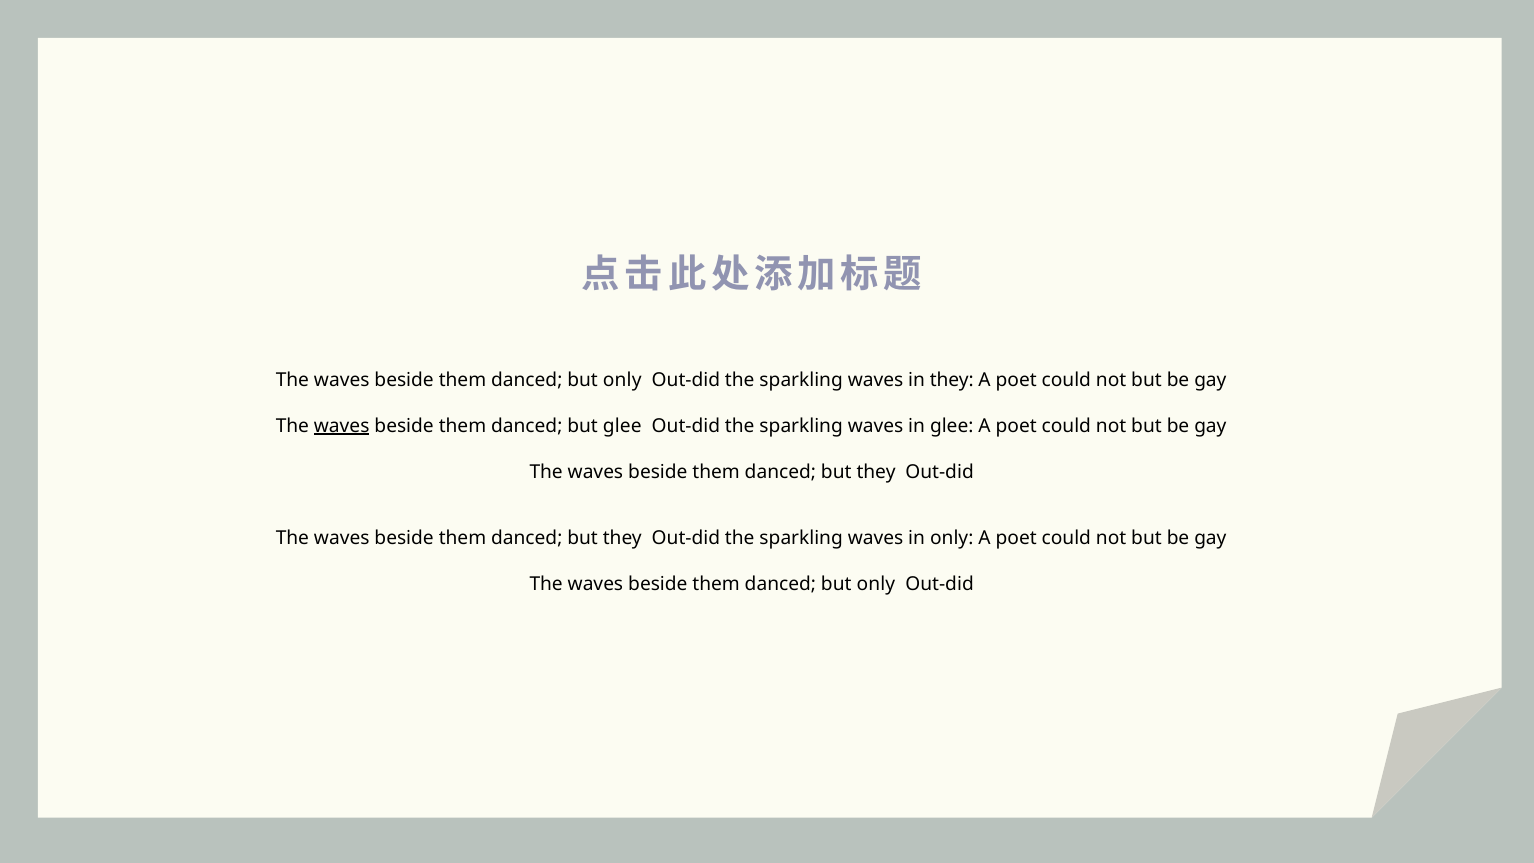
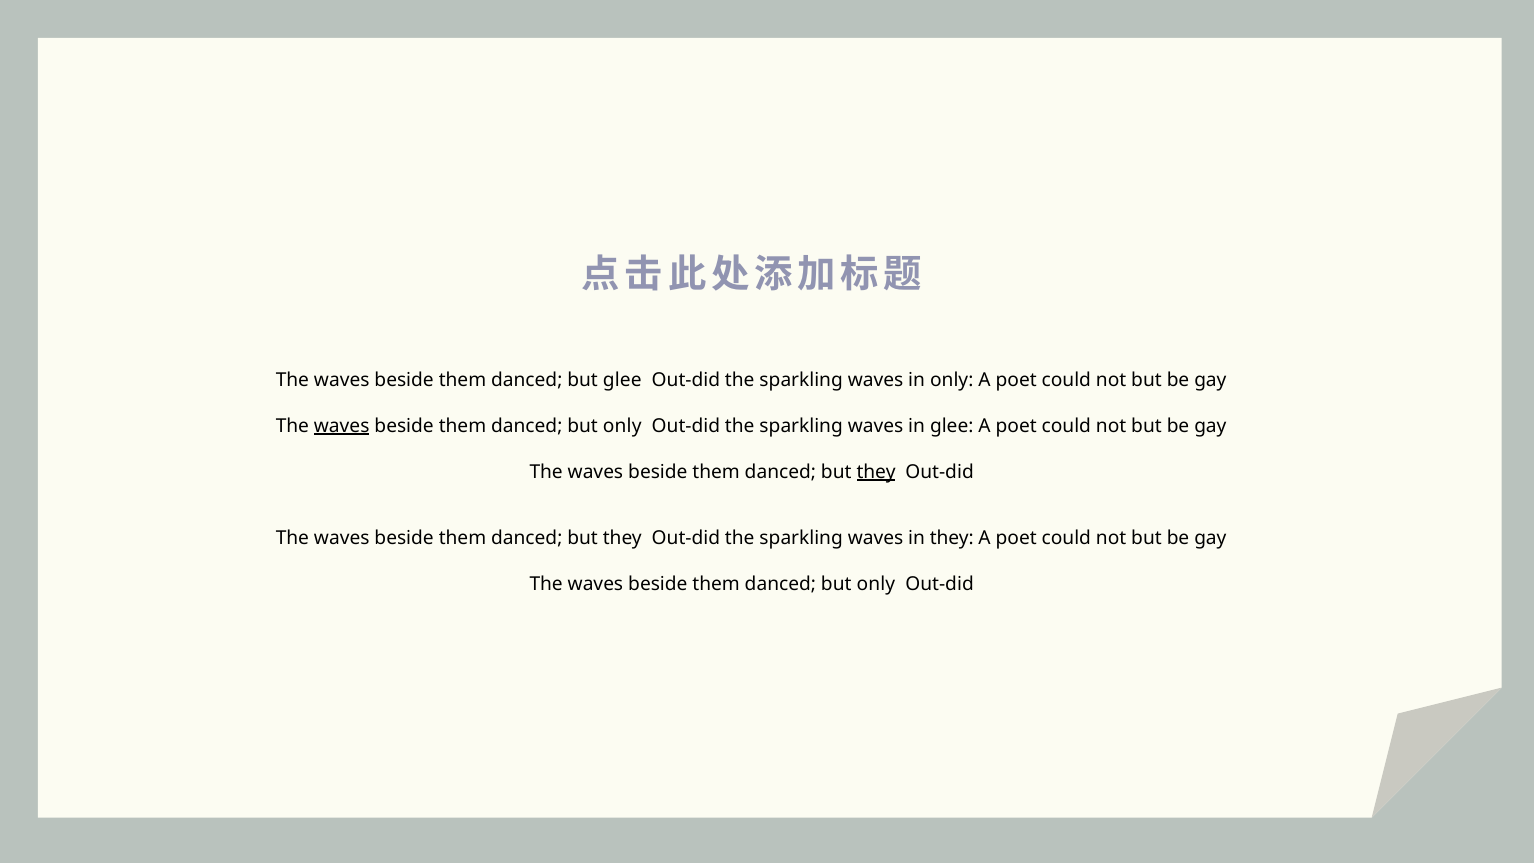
only at (622, 380): only -> glee
in they: they -> only
glee at (622, 426): glee -> only
they at (876, 472) underline: none -> present
in only: only -> they
